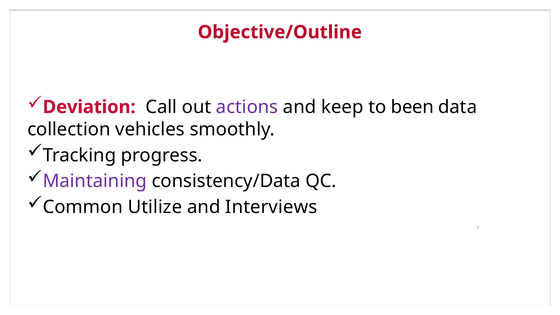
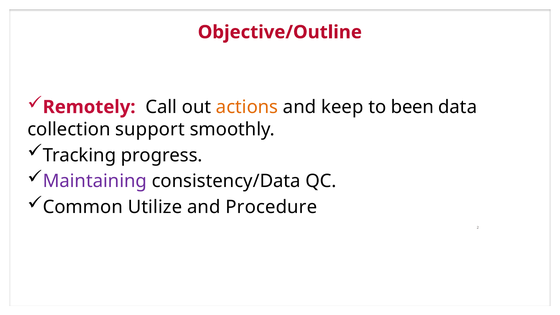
Deviation: Deviation -> Remotely
actions colour: purple -> orange
vehicles: vehicles -> support
Interviews: Interviews -> Procedure
